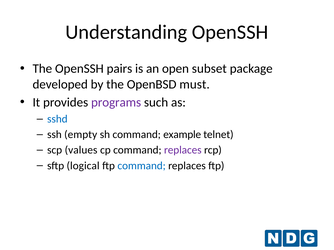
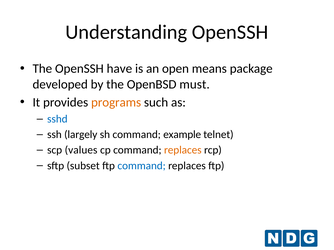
pairs: pairs -> have
subset: subset -> means
programs colour: purple -> orange
empty: empty -> largely
replaces at (183, 150) colour: purple -> orange
logical: logical -> subset
